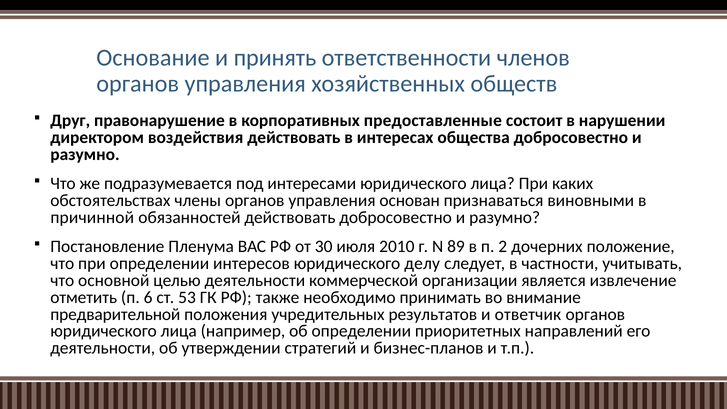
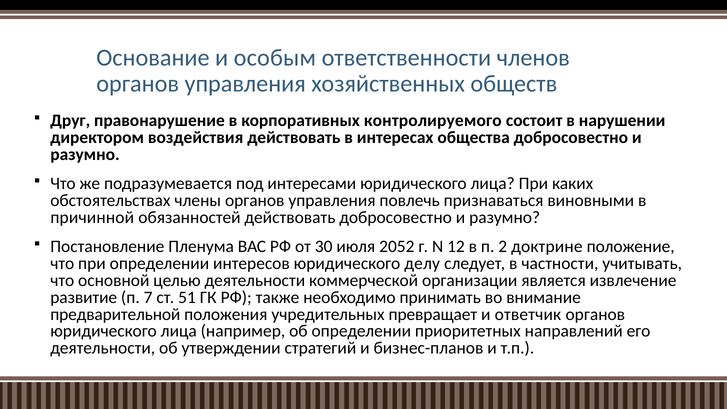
принять: принять -> особым
предоставленные: предоставленные -> контролируемого
основан: основан -> повлечь
2010: 2010 -> 2052
89: 89 -> 12
дочерних: дочерних -> доктрине
отметить: отметить -> развитие
6: 6 -> 7
53: 53 -> 51
результатов: результатов -> превращает
